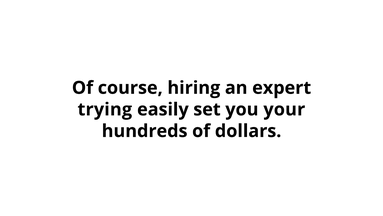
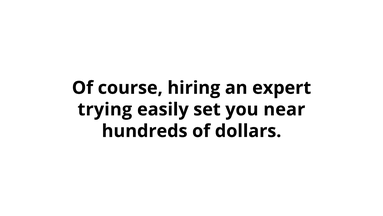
your: your -> near
